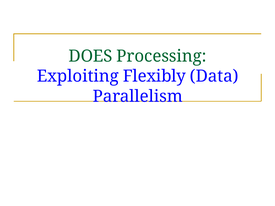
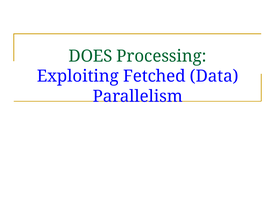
Flexibly: Flexibly -> Fetched
